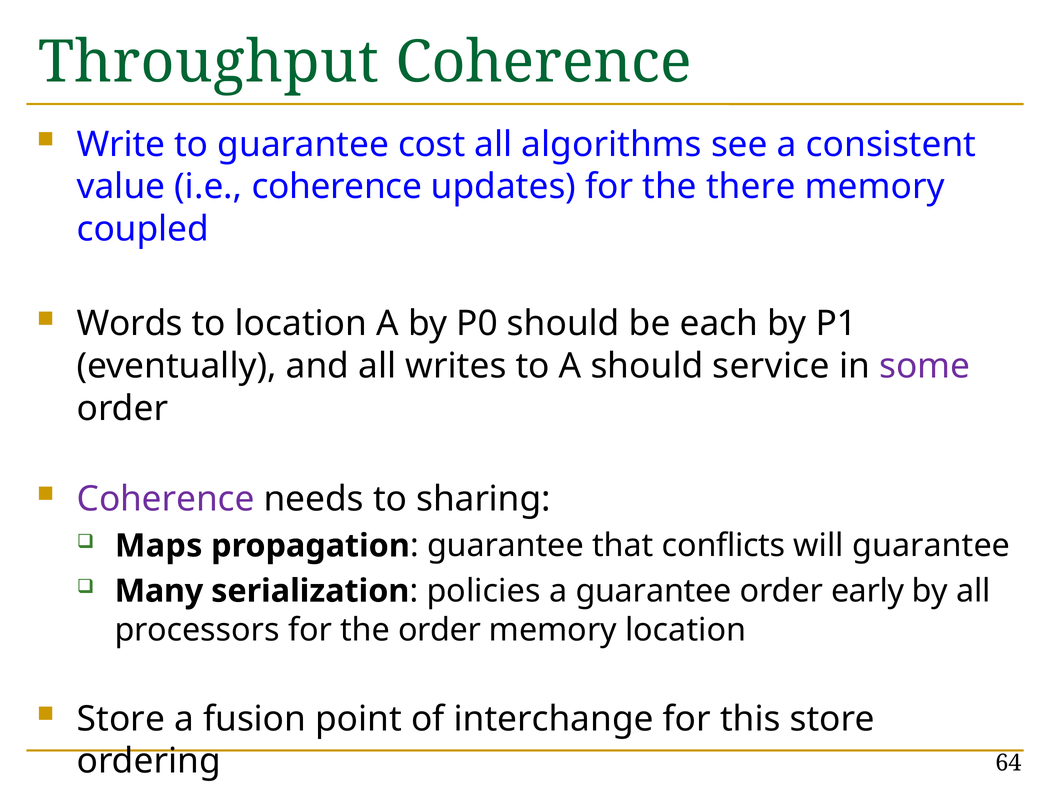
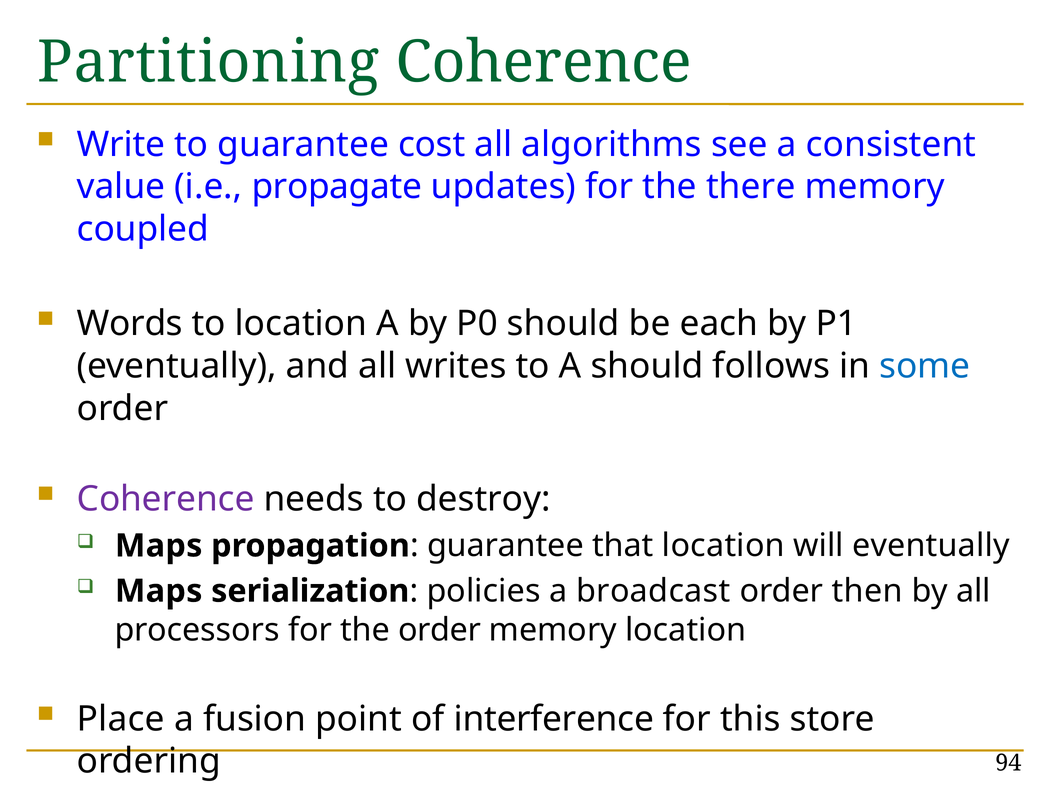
Throughput: Throughput -> Partitioning
i.e coherence: coherence -> propagate
service: service -> follows
some colour: purple -> blue
sharing: sharing -> destroy
that conflicts: conflicts -> location
will guarantee: guarantee -> eventually
Many at (159, 591): Many -> Maps
a guarantee: guarantee -> broadcast
early: early -> then
Store at (121, 719): Store -> Place
interchange: interchange -> interference
64: 64 -> 94
